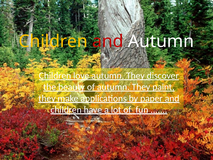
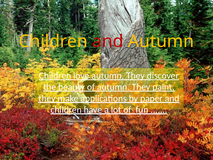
Autumn at (161, 41) colour: white -> yellow
